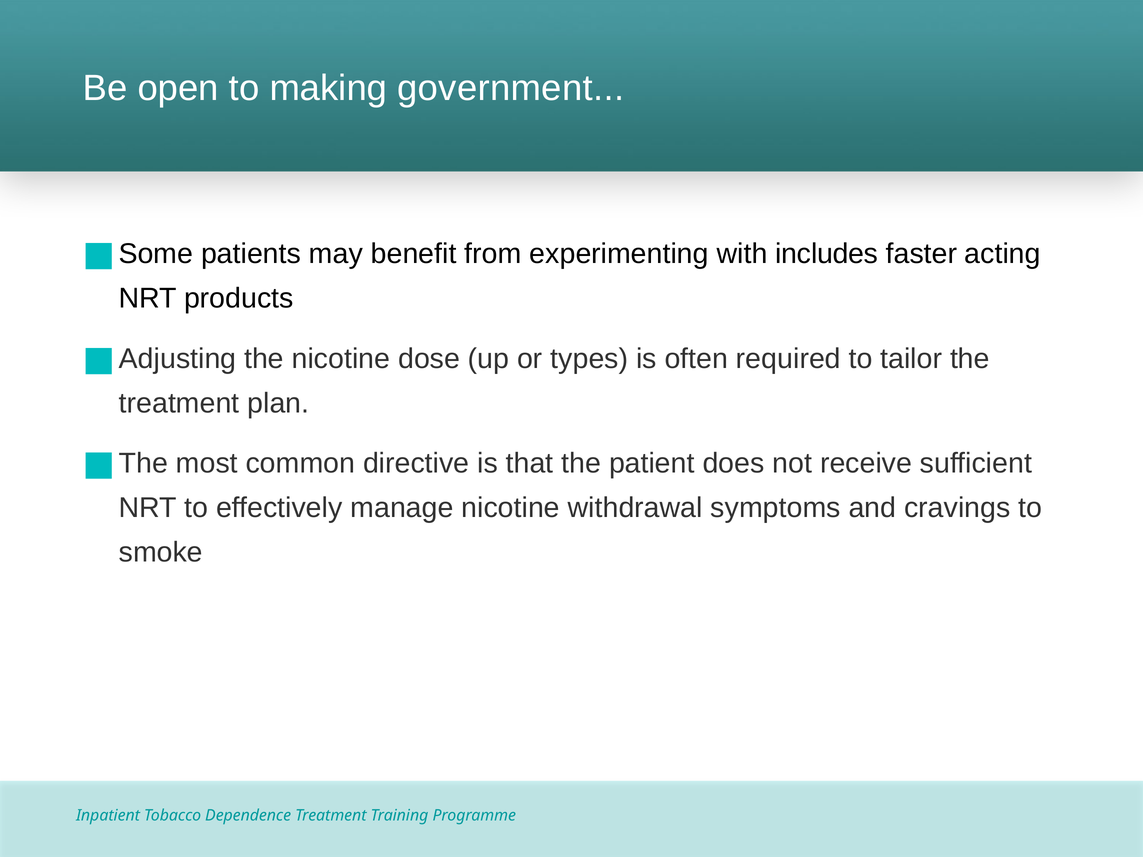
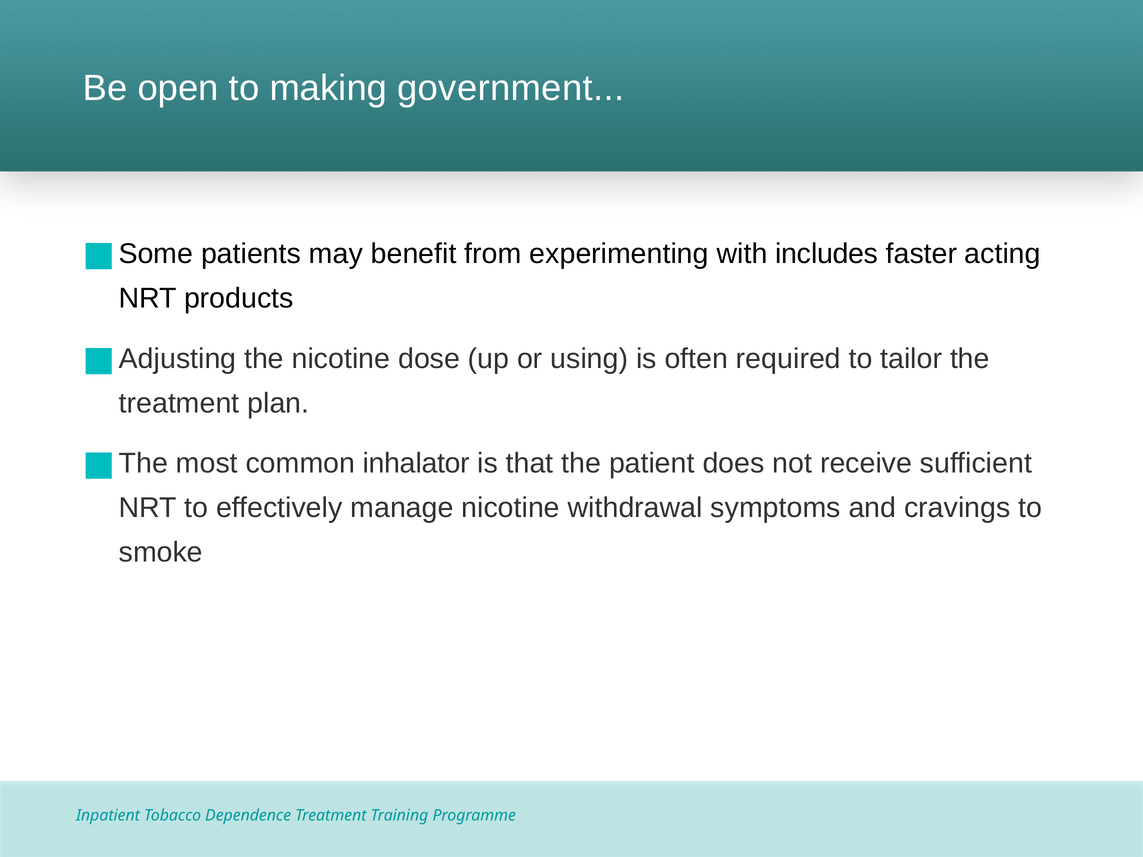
types: types -> using
directive: directive -> inhalator
